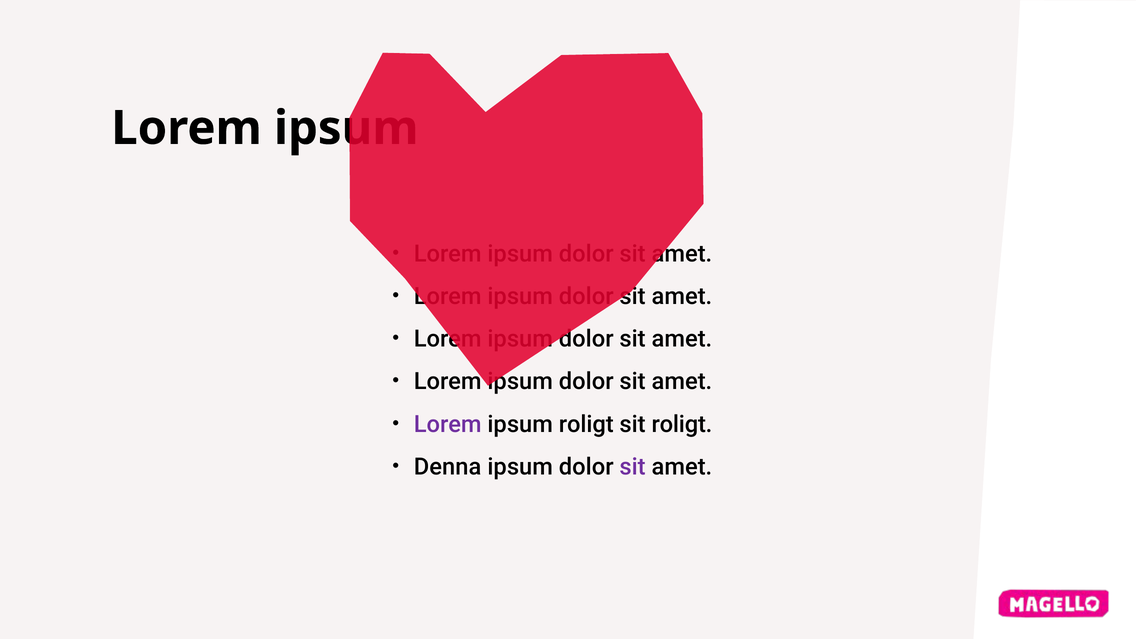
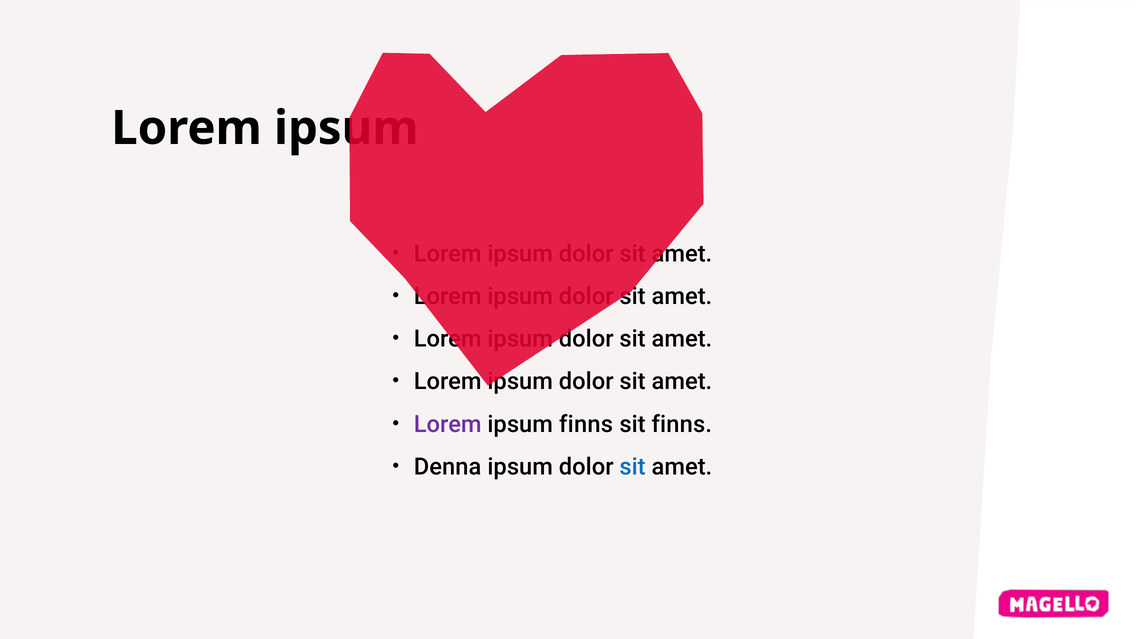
ipsum roligt: roligt -> finns
sit roligt: roligt -> finns
sit at (633, 467) colour: purple -> blue
